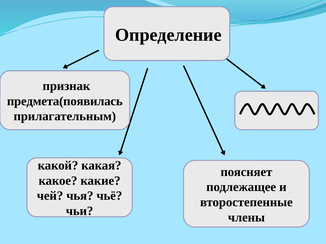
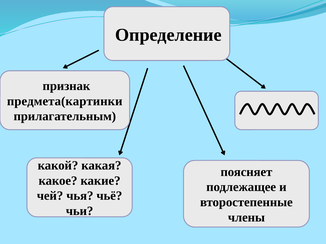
предмета(появилась: предмета(появилась -> предмета(картинки
